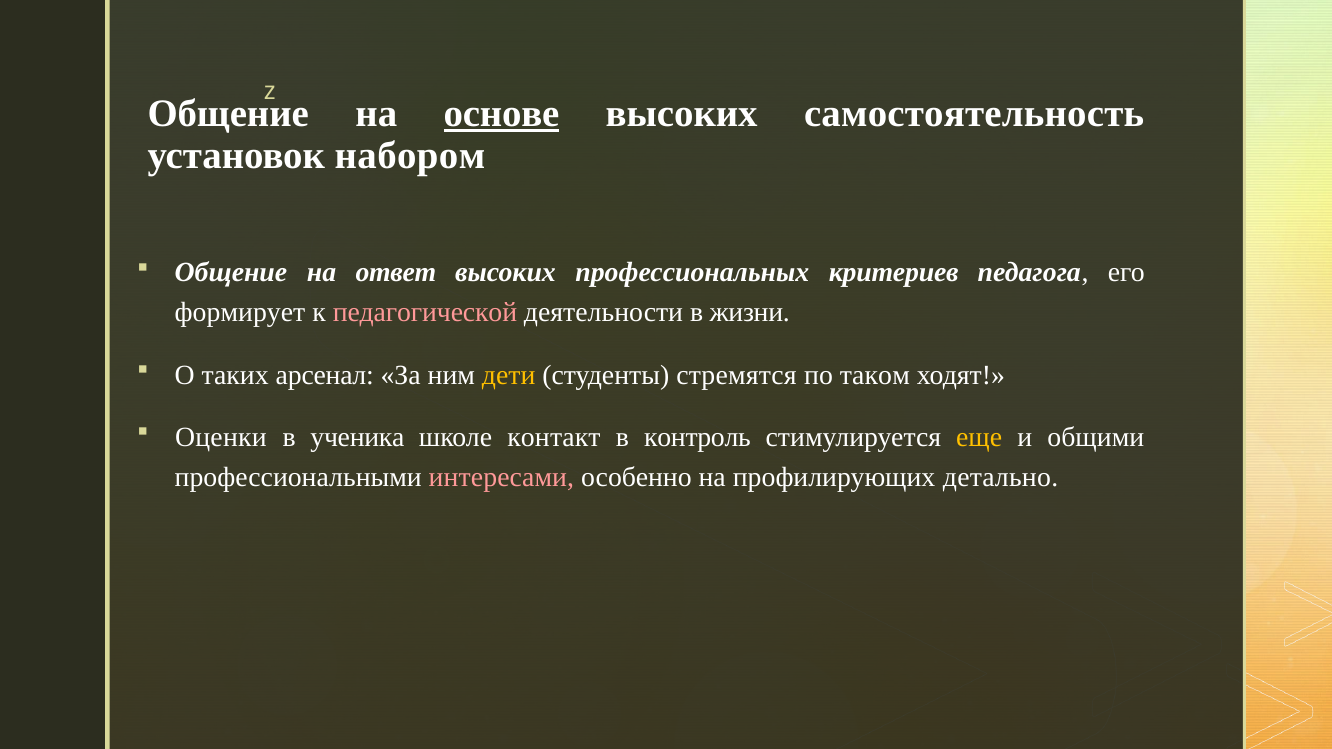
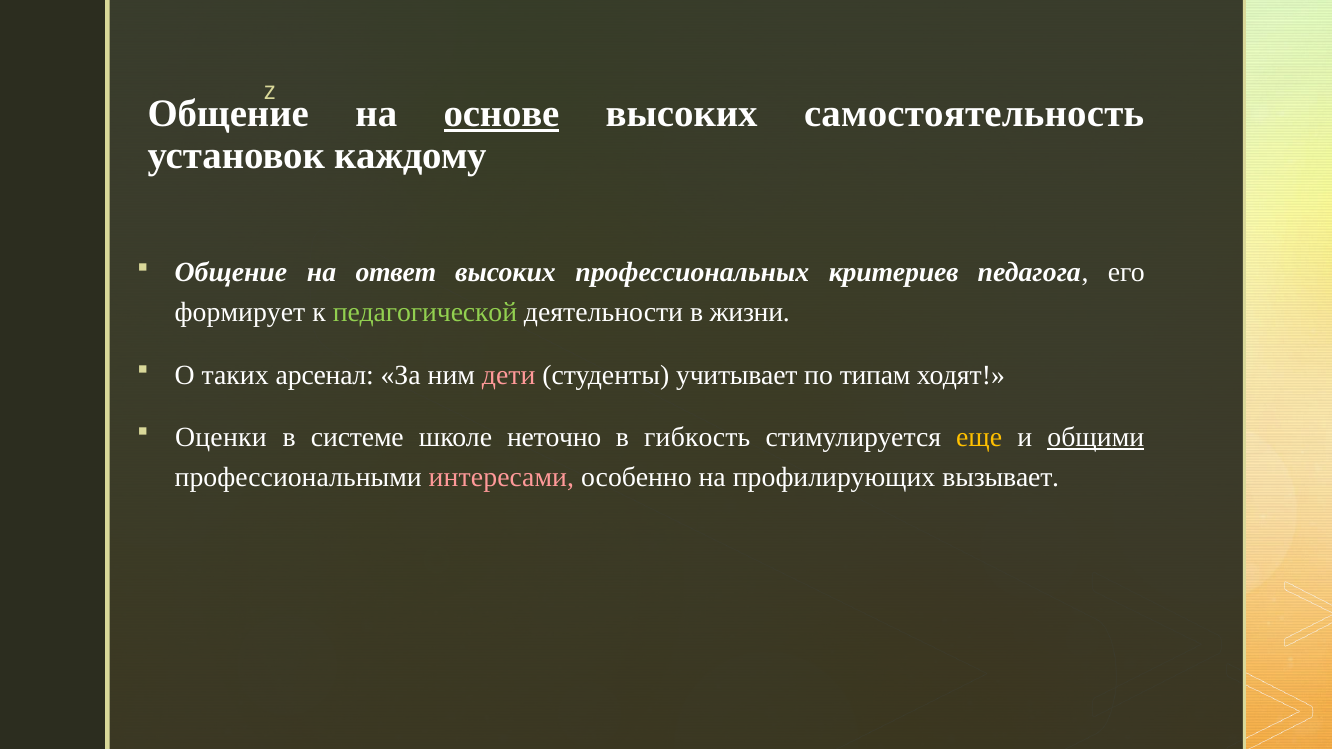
набором: набором -> каждому
педагогической colour: pink -> light green
дети colour: yellow -> pink
стремятся: стремятся -> учитывает
таком: таком -> типам
ученика: ученика -> системе
контакт: контакт -> неточно
контроль: контроль -> гибкость
общими underline: none -> present
детально: детально -> вызывает
